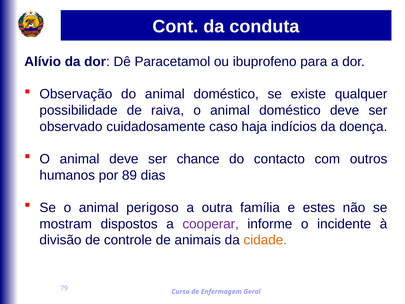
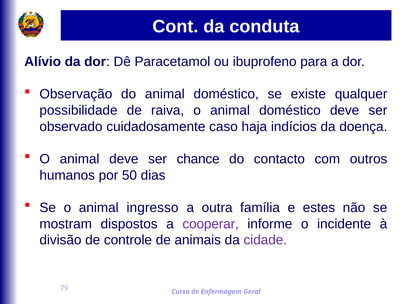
89: 89 -> 50
perigoso: perigoso -> ingresso
cidade colour: orange -> purple
